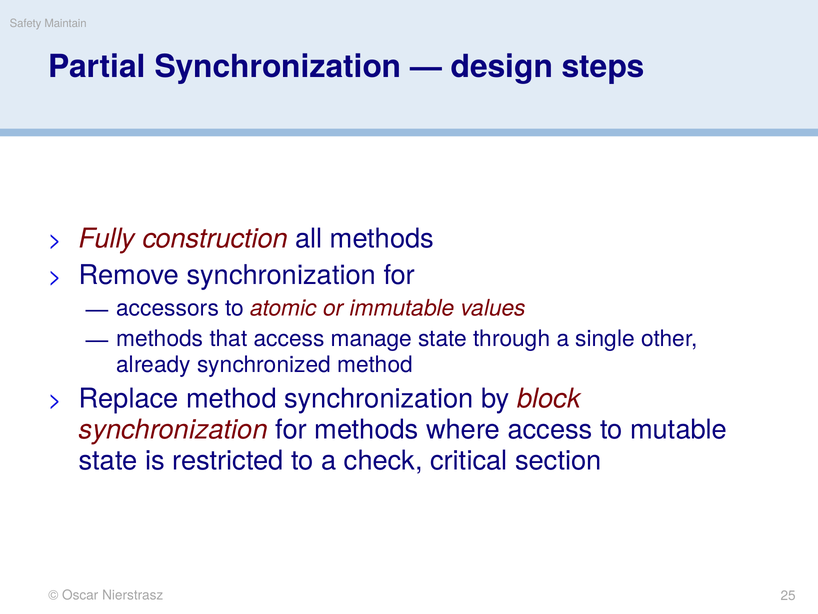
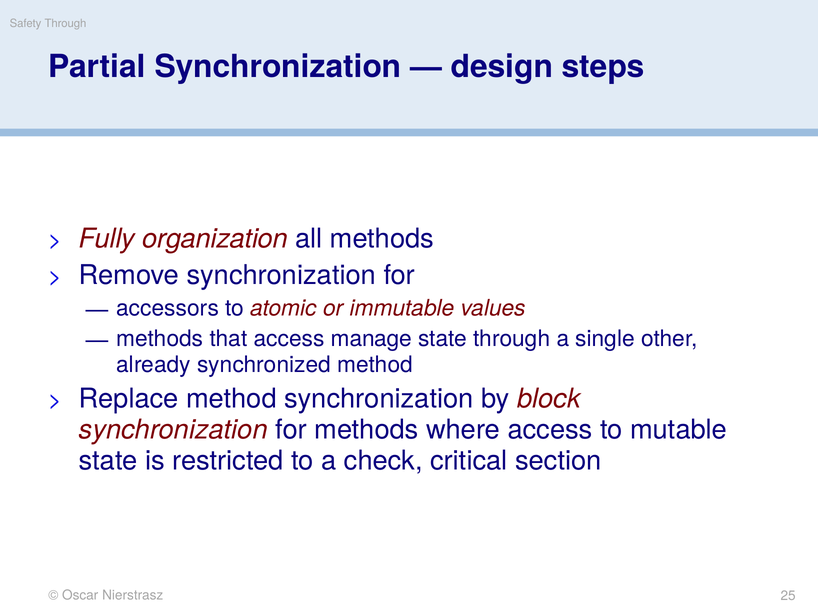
Safety Maintain: Maintain -> Through
construction: construction -> organization
